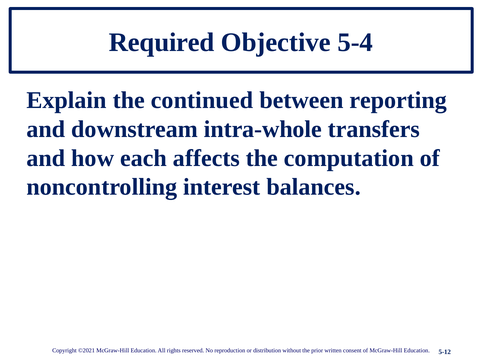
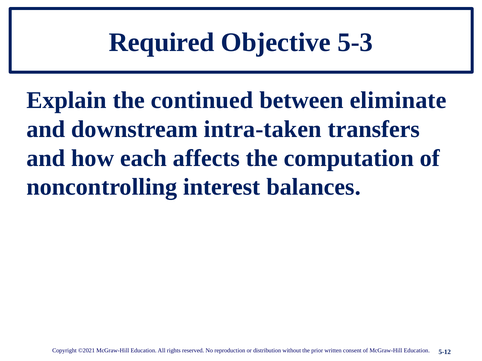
5-4: 5-4 -> 5-3
reporting: reporting -> eliminate
intra-whole: intra-whole -> intra-taken
